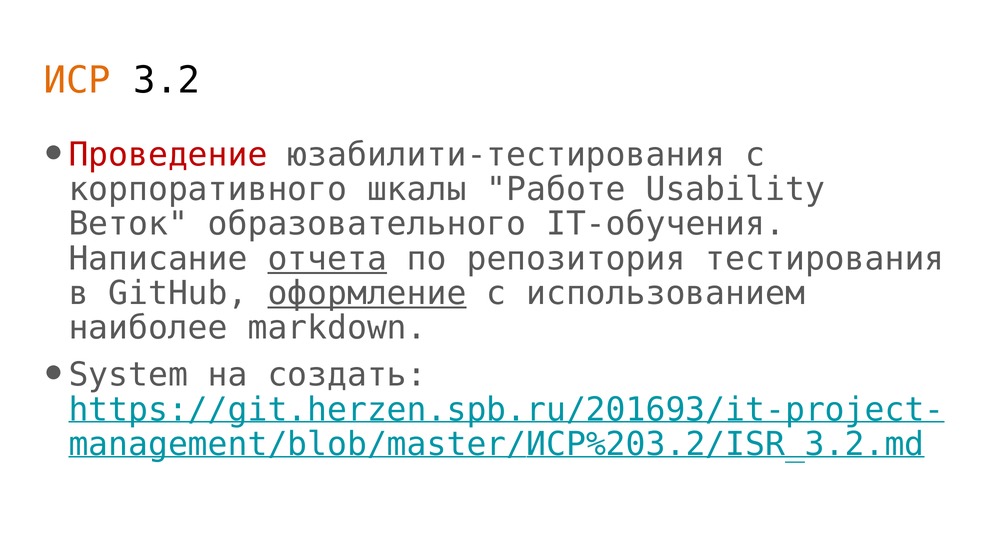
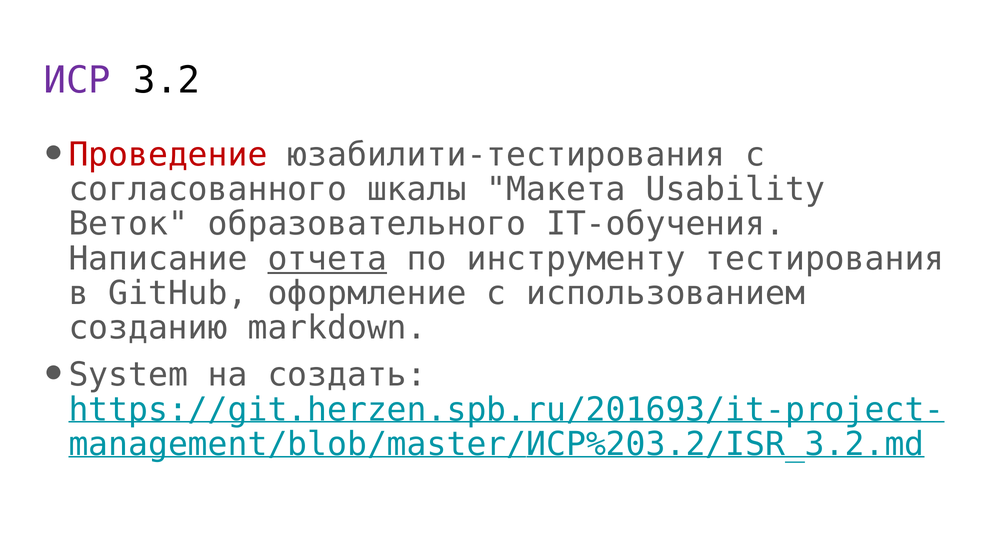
ИСР colour: orange -> purple
корпоративного: корпоративного -> согласованного
Работе: Работе -> Макета
репозитория: репозитория -> инструменту
оформление underline: present -> none
наиболее: наиболее -> созданию
